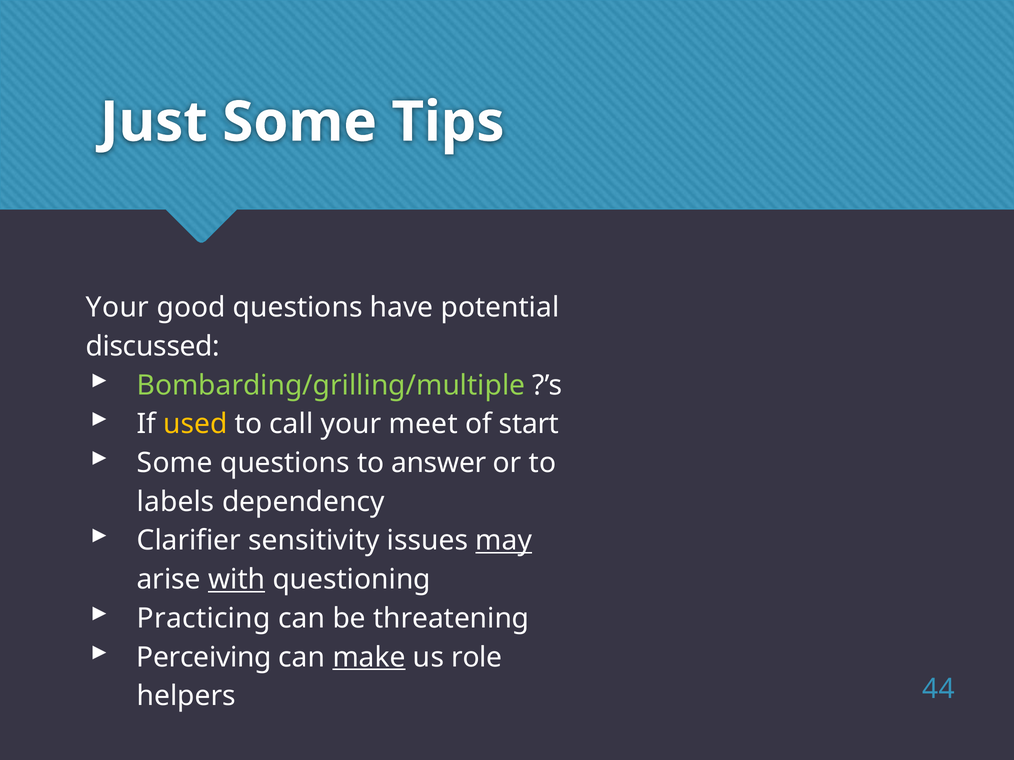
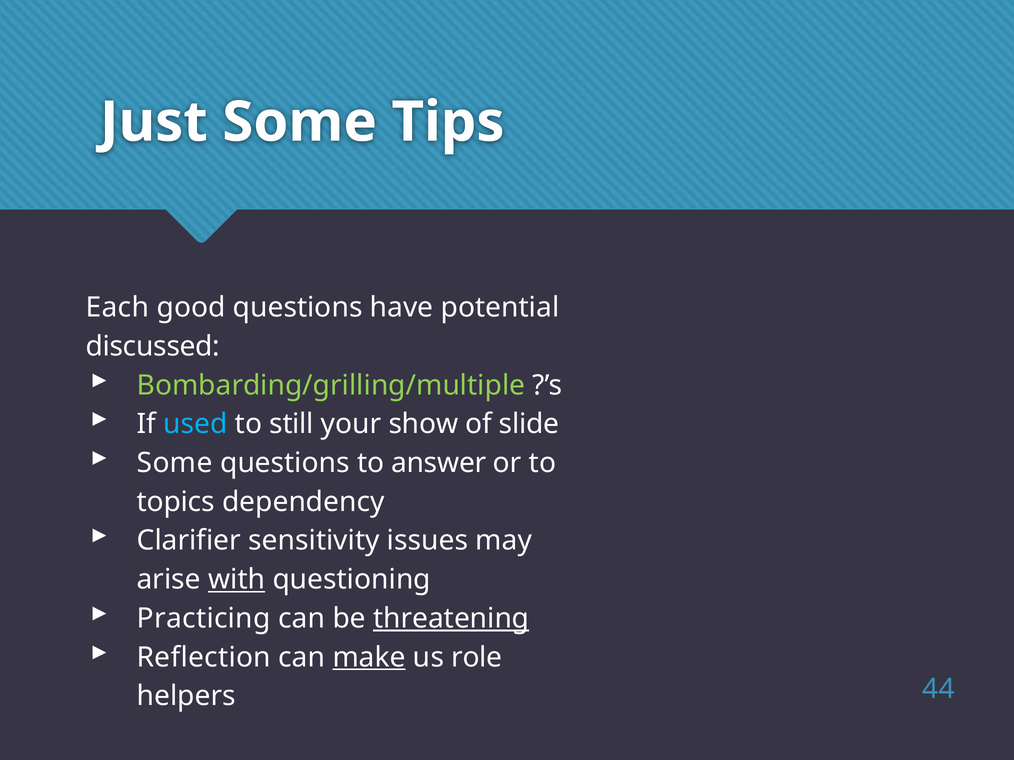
Your at (117, 308): Your -> Each
used colour: yellow -> light blue
call: call -> still
meet: meet -> show
start: start -> slide
labels: labels -> topics
may underline: present -> none
threatening underline: none -> present
Perceiving: Perceiving -> Reflection
